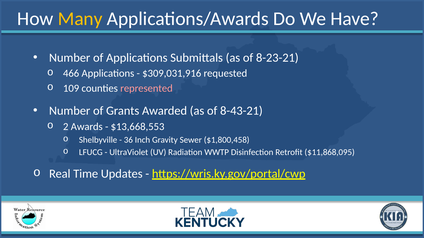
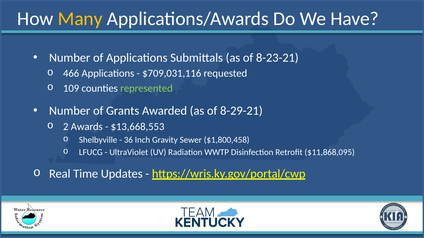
$309,031,916: $309,031,916 -> $709,031,116
represented colour: pink -> light green
8-43-21: 8-43-21 -> 8-29-21
